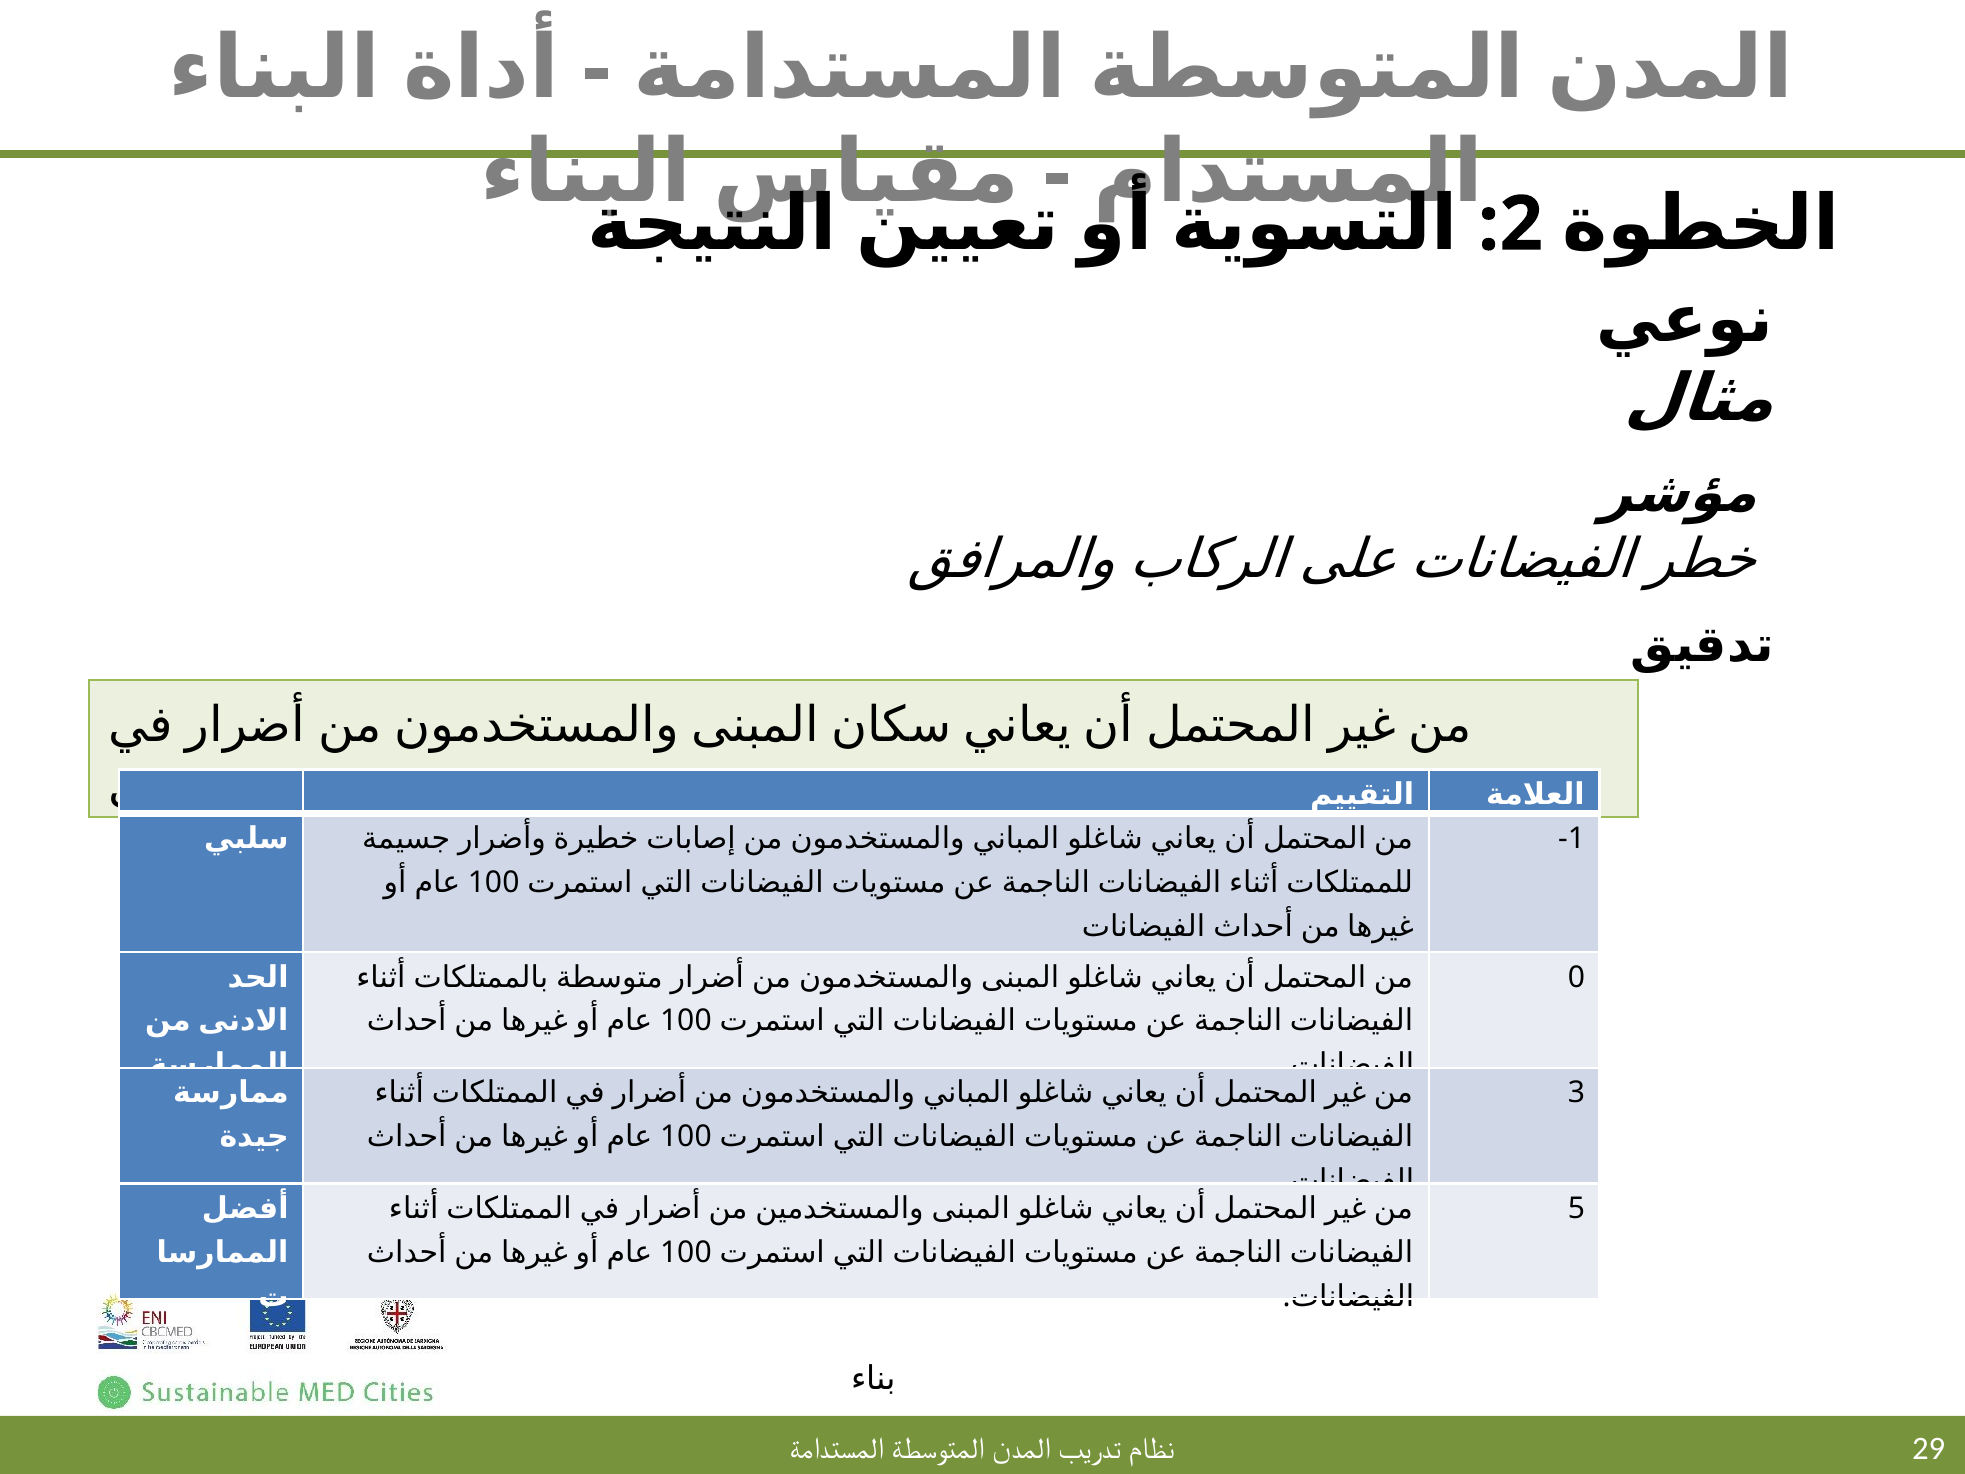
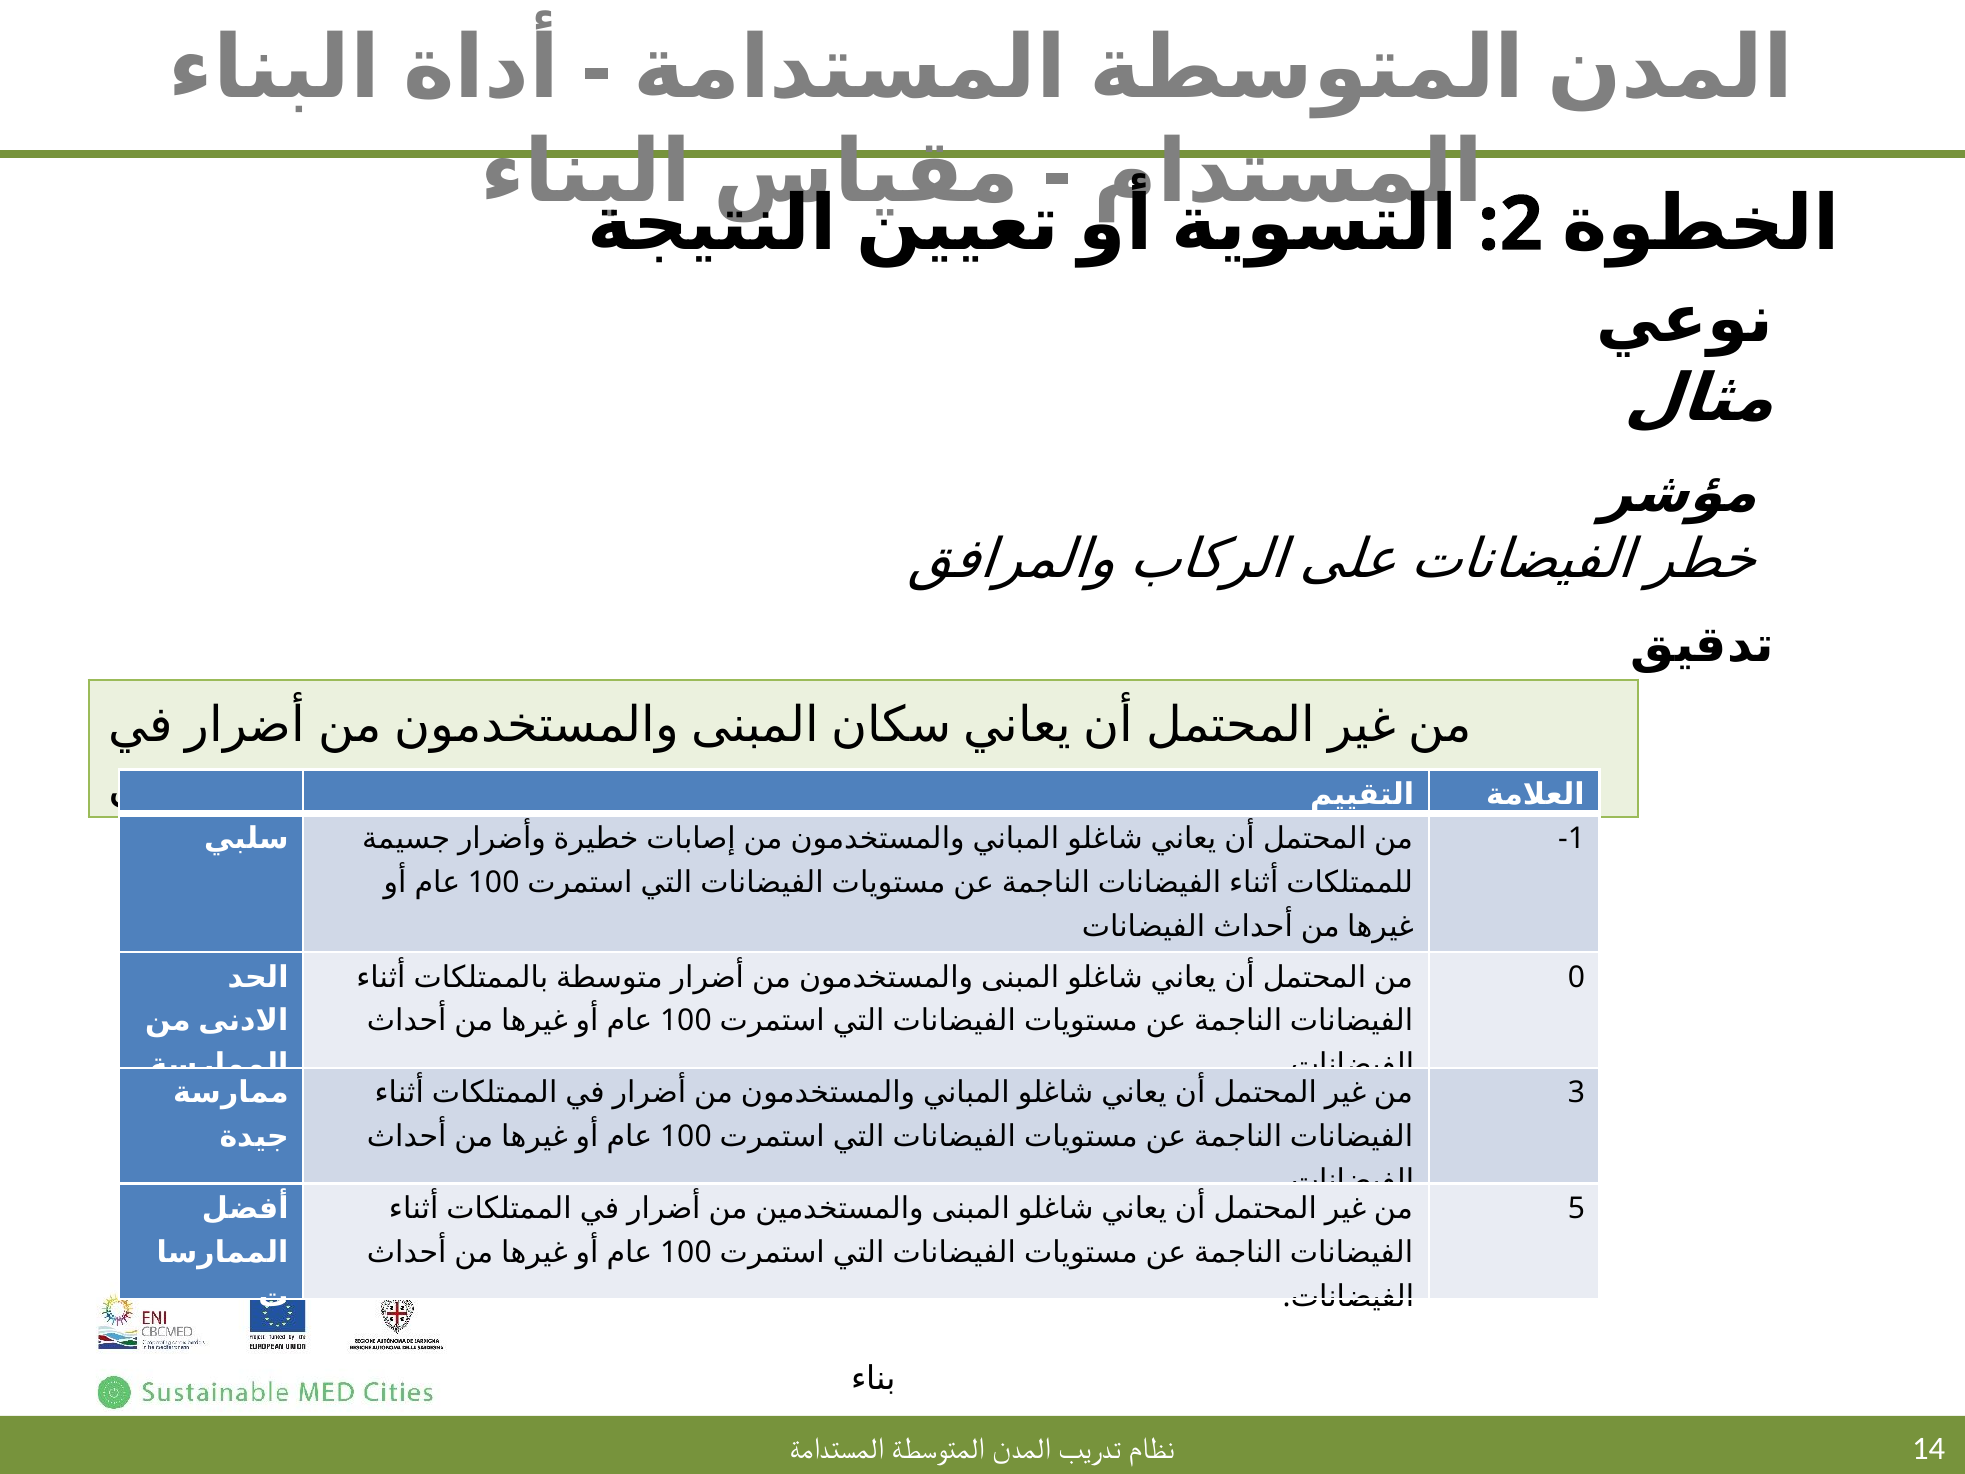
29: 29 -> 14
